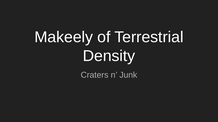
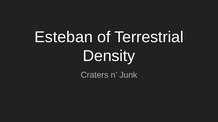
Makeely: Makeely -> Esteban
